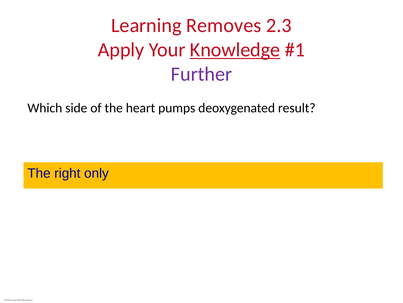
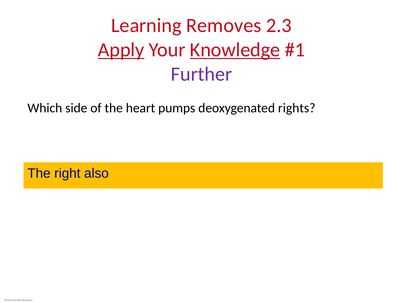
Apply underline: none -> present
result: result -> rights
only: only -> also
